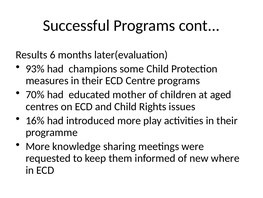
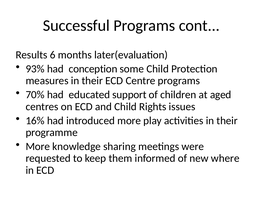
champions: champions -> conception
mother: mother -> support
